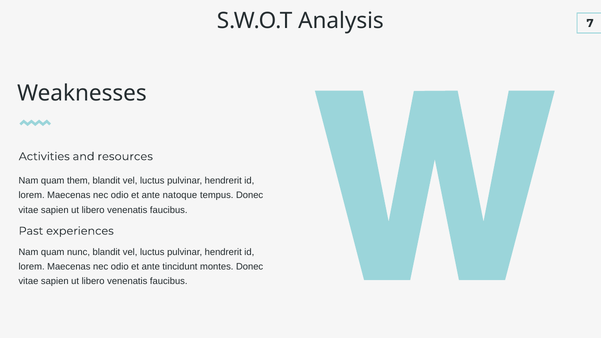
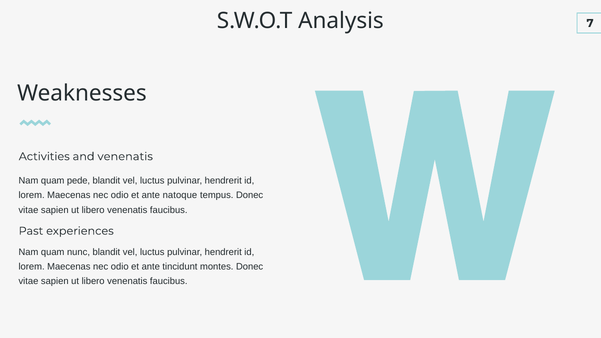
and resources: resources -> venenatis
them: them -> pede
